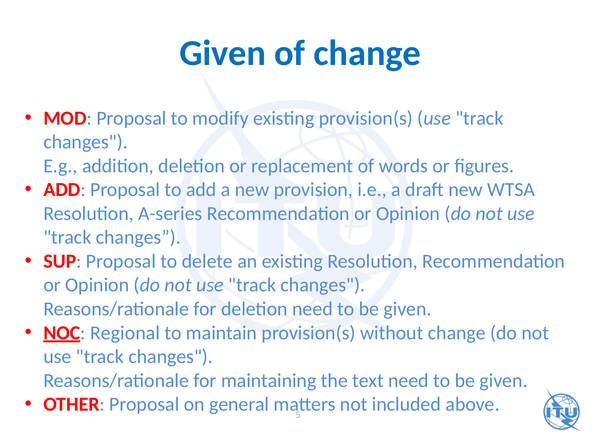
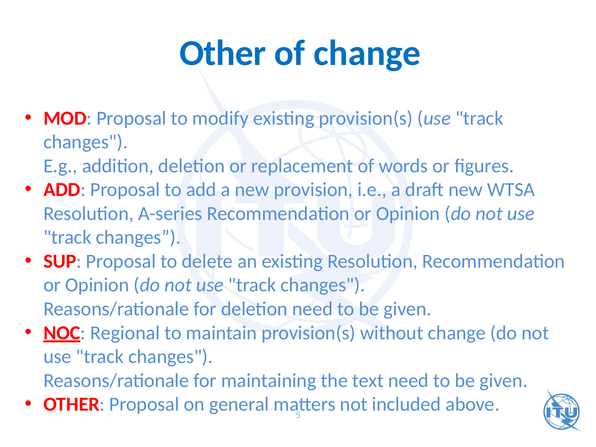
Given at (223, 53): Given -> Other
